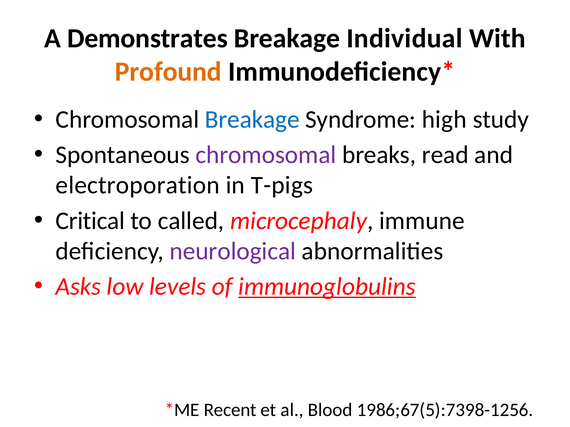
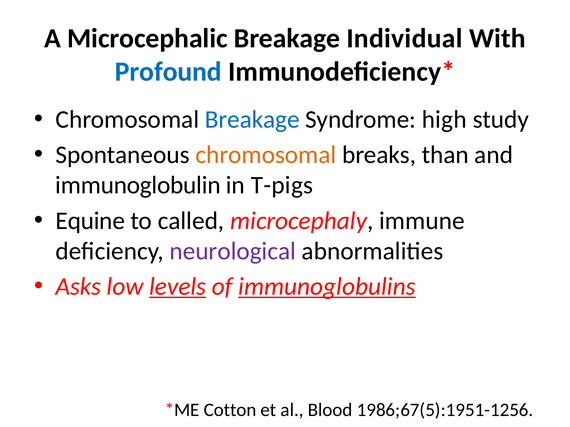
Demonstrates: Demonstrates -> Microcephalic
Profound colour: orange -> blue
chromosomal at (266, 155) colour: purple -> orange
read: read -> than
electroporation: electroporation -> immunoglobulin
Critical: Critical -> Equine
levels underline: none -> present
Recent: Recent -> Cotton
1986;67(5):7398-1256: 1986;67(5):7398-1256 -> 1986;67(5):1951-1256
